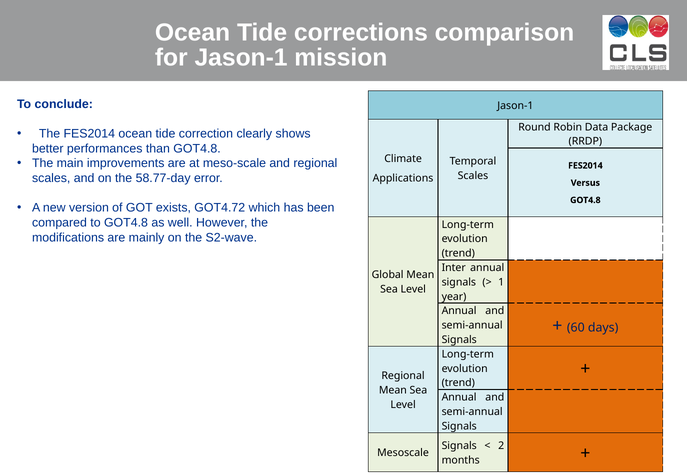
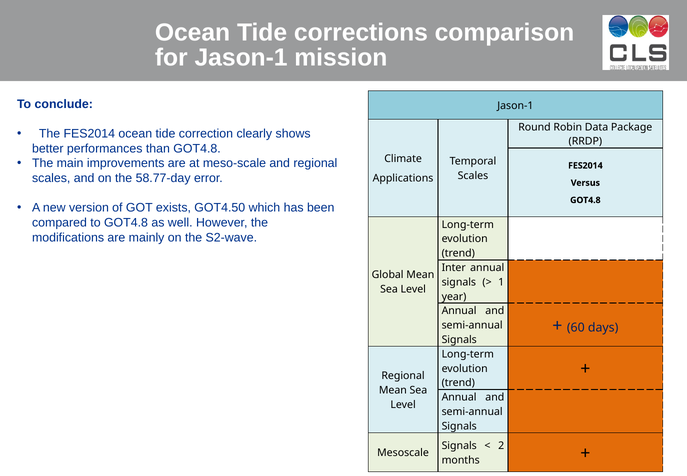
GOT4.72: GOT4.72 -> GOT4.50
